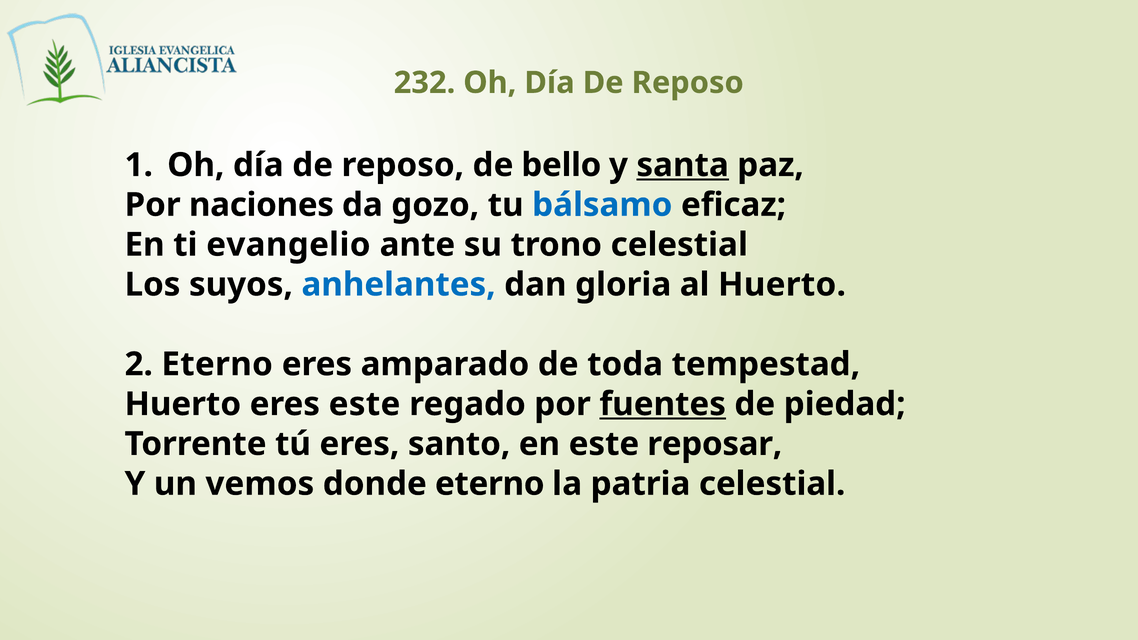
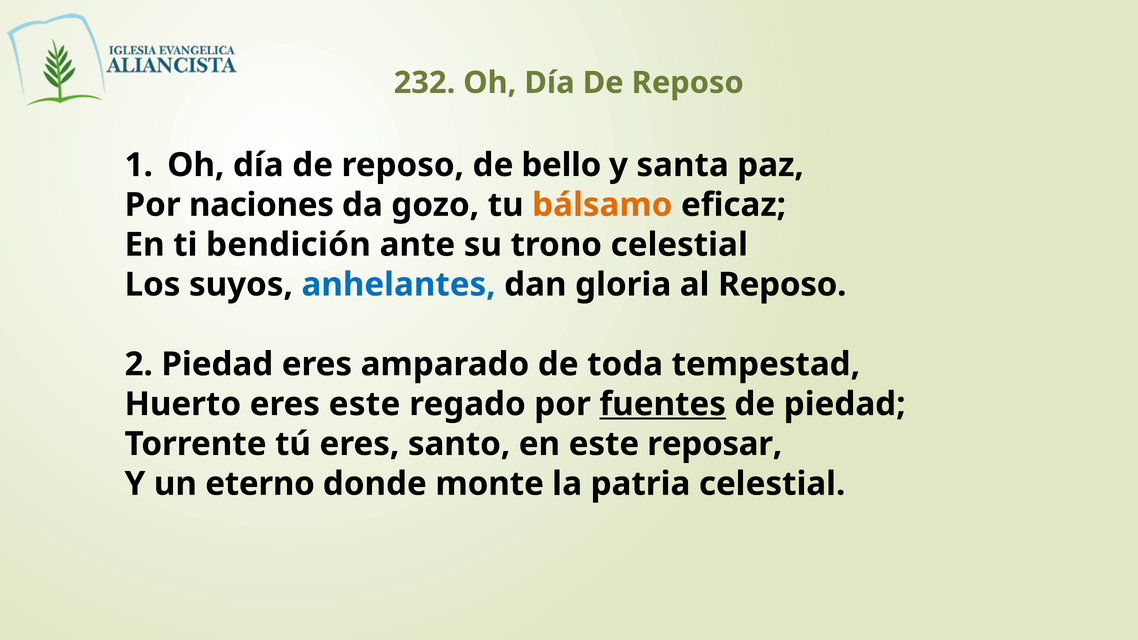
santa underline: present -> none
bálsamo colour: blue -> orange
evangelio: evangelio -> bendición
al Huerto: Huerto -> Reposo
2 Eterno: Eterno -> Piedad
vemos: vemos -> eterno
donde eterno: eterno -> monte
